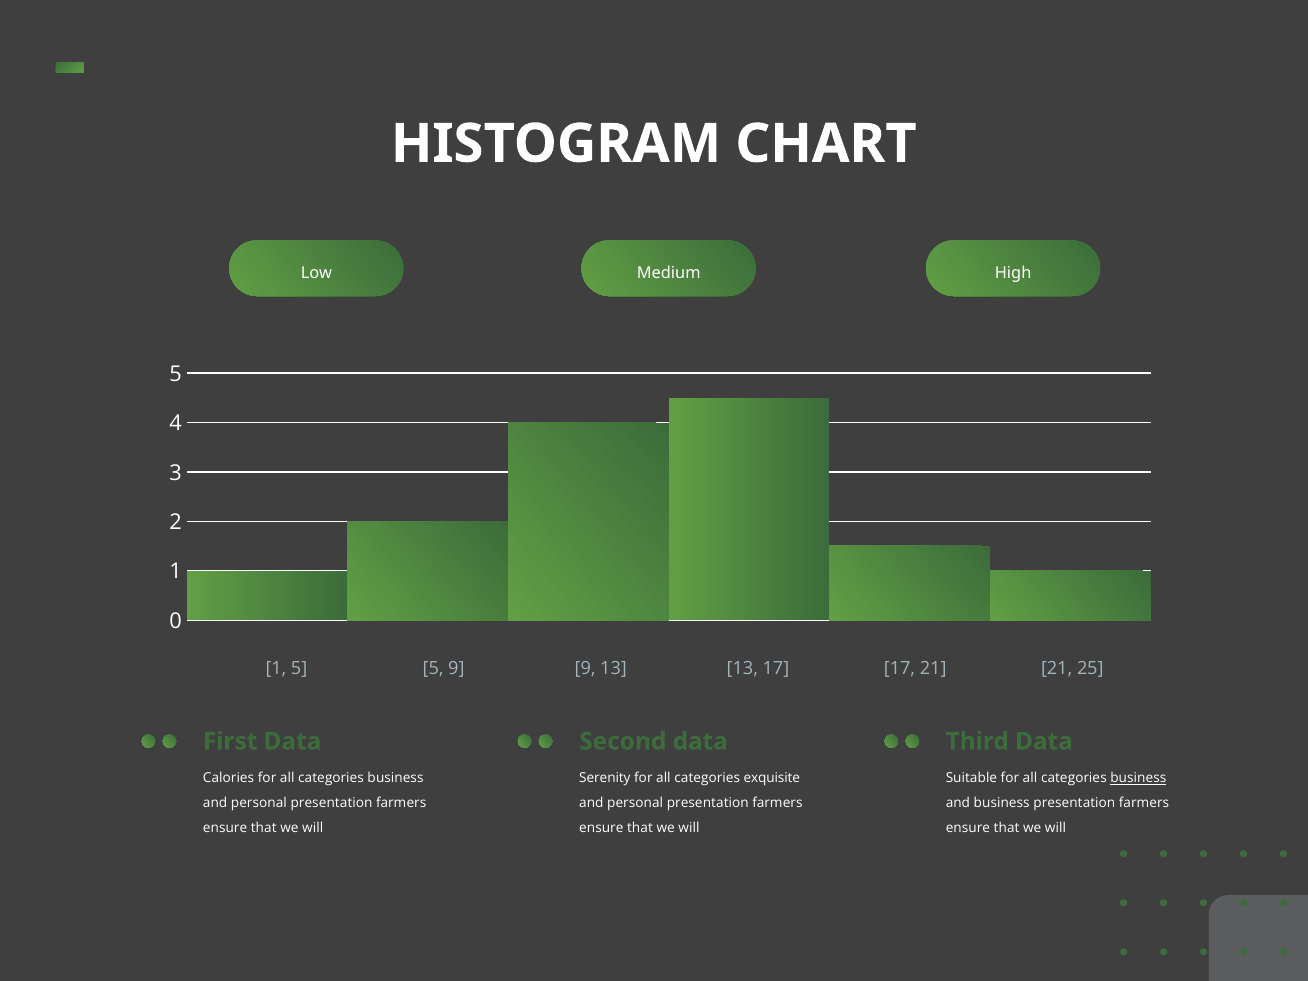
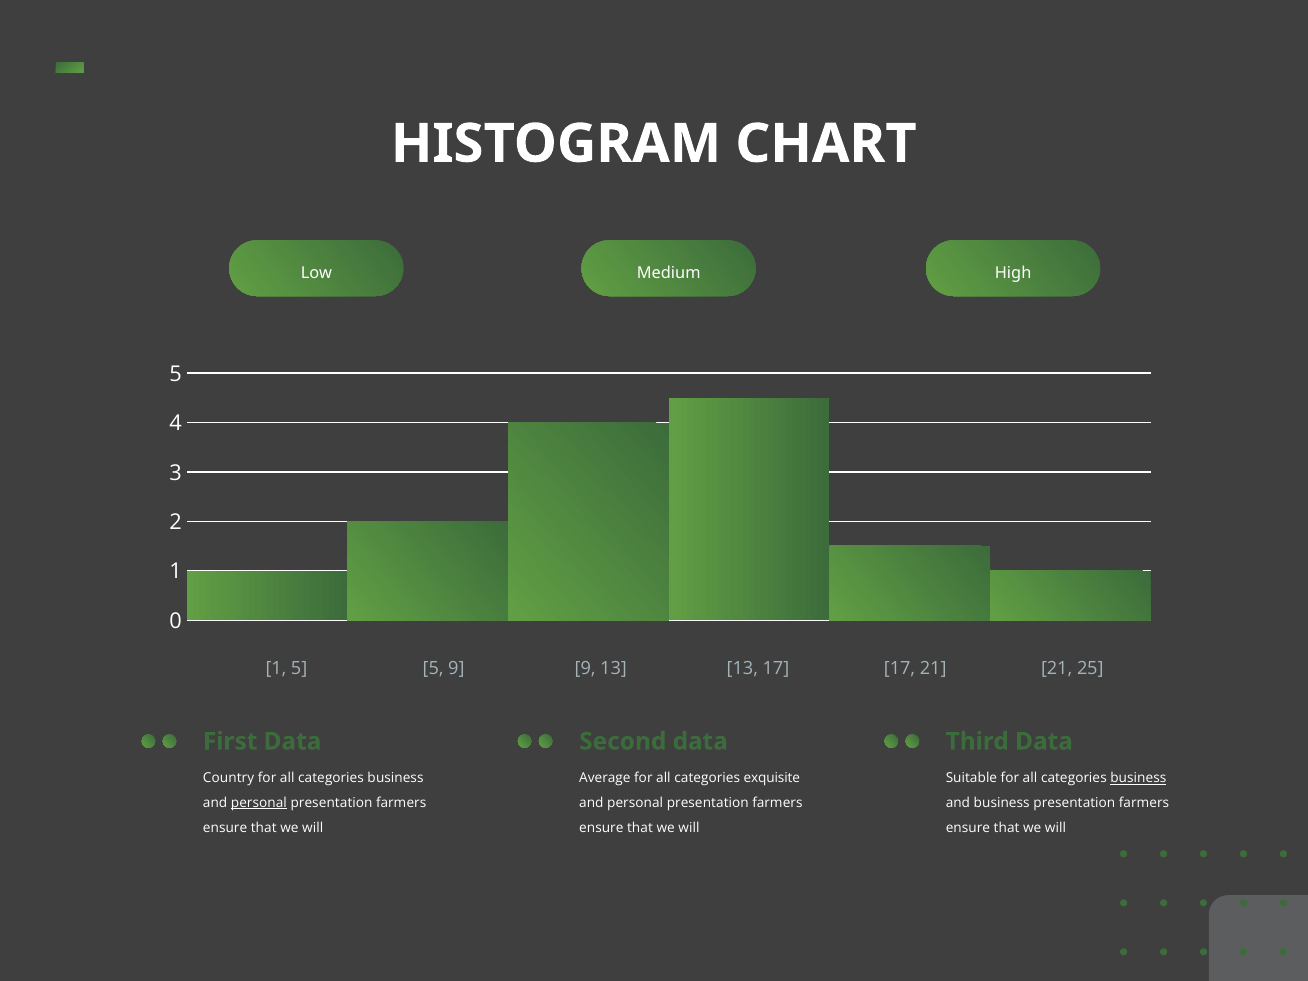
Calories: Calories -> Country
Serenity: Serenity -> Average
personal at (259, 803) underline: none -> present
